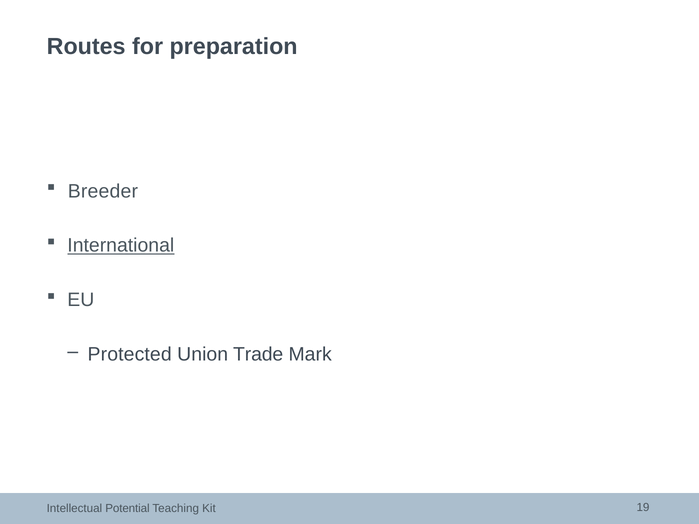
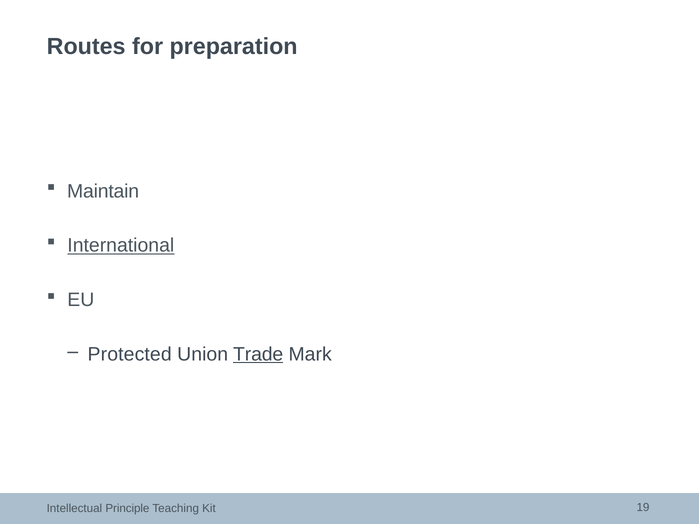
Breeder: Breeder -> Maintain
Trade underline: none -> present
Potential: Potential -> Principle
